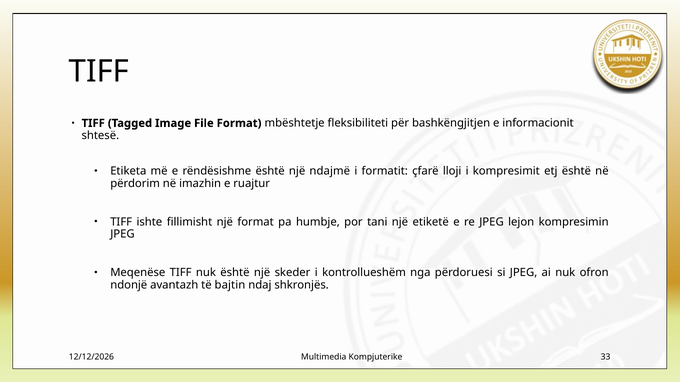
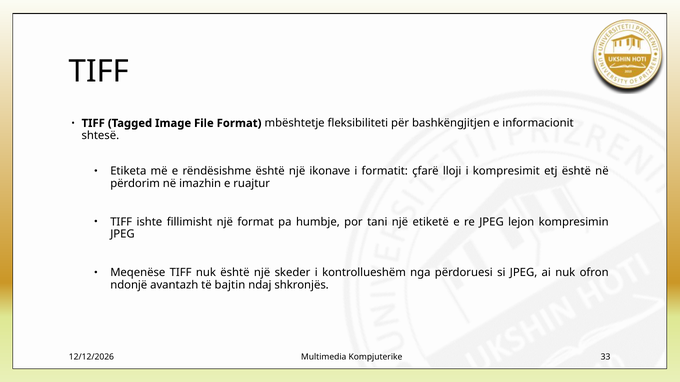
ndajmë: ndajmë -> ikonave
